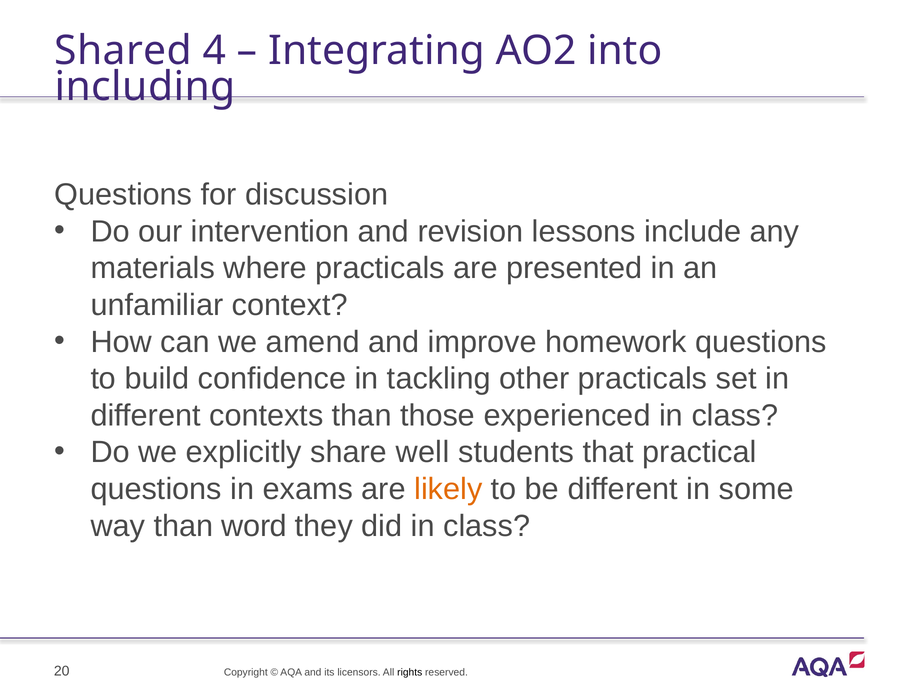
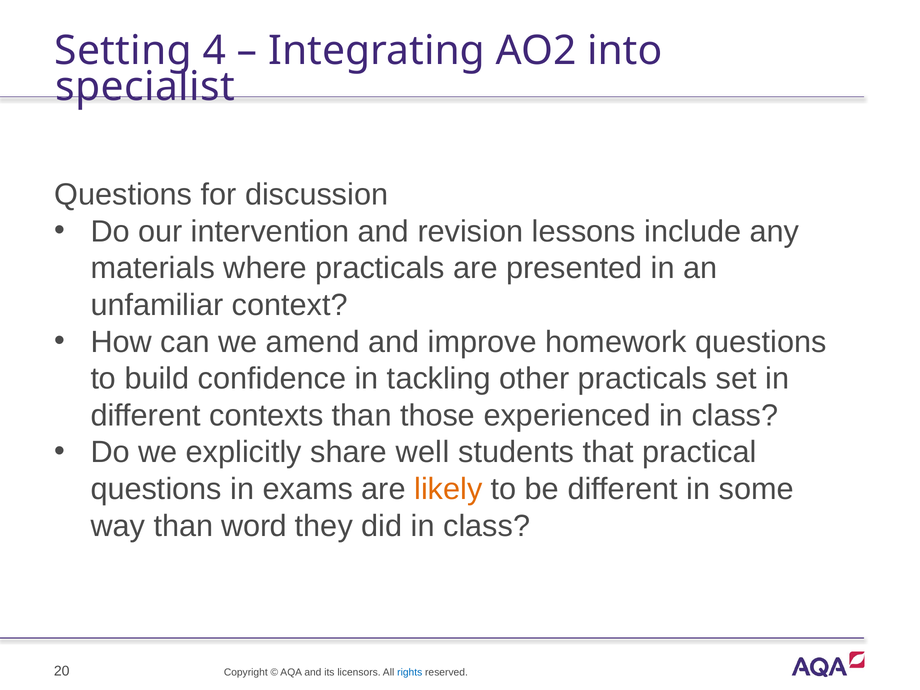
Shared: Shared -> Setting
including: including -> specialist
rights colour: black -> blue
